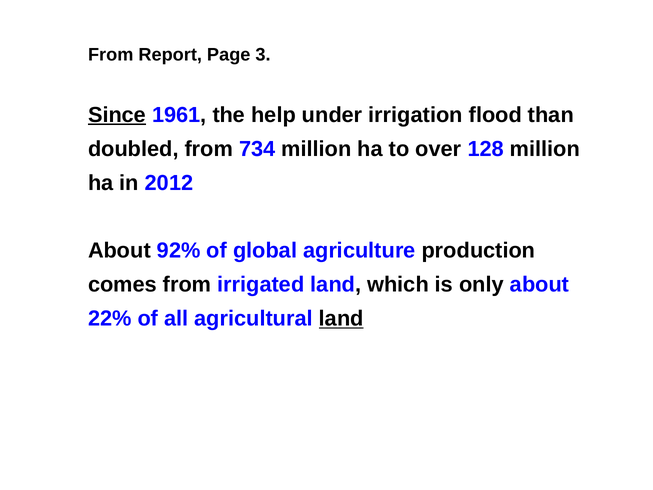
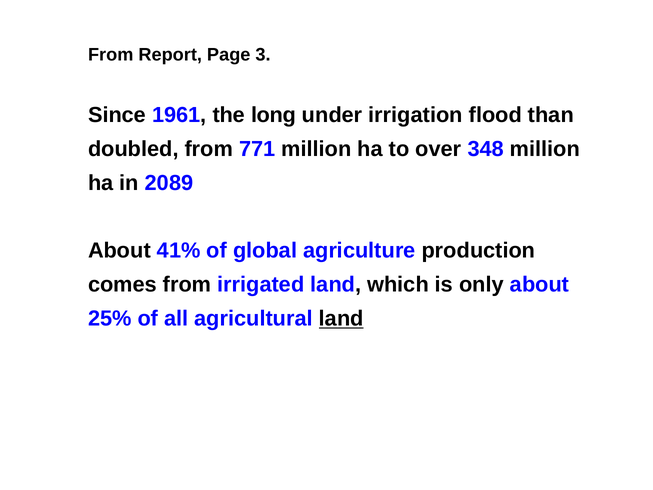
Since underline: present -> none
help: help -> long
734: 734 -> 771
128: 128 -> 348
2012: 2012 -> 2089
92%: 92% -> 41%
22%: 22% -> 25%
